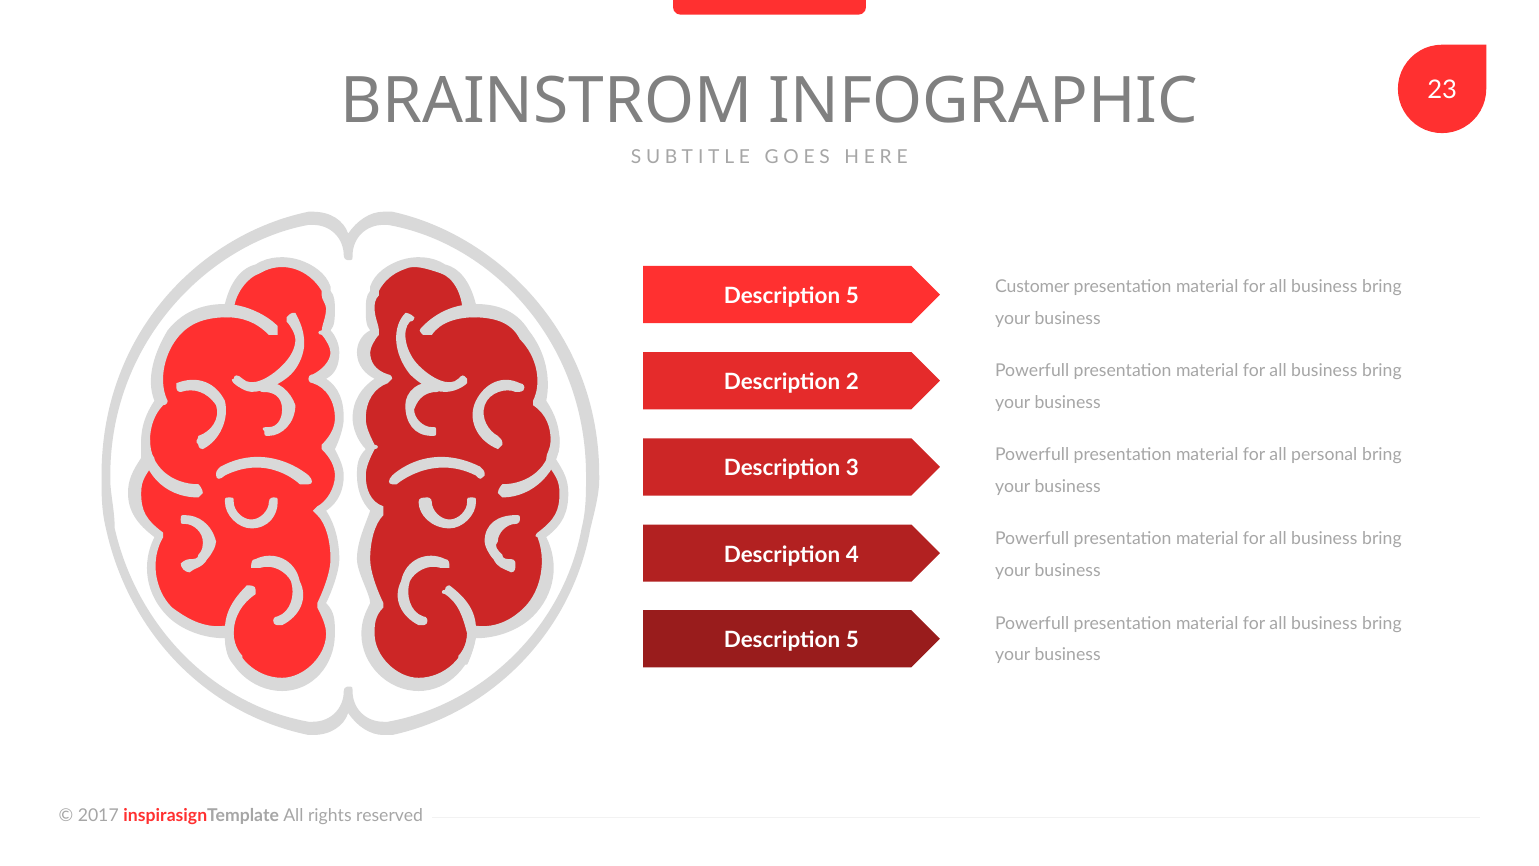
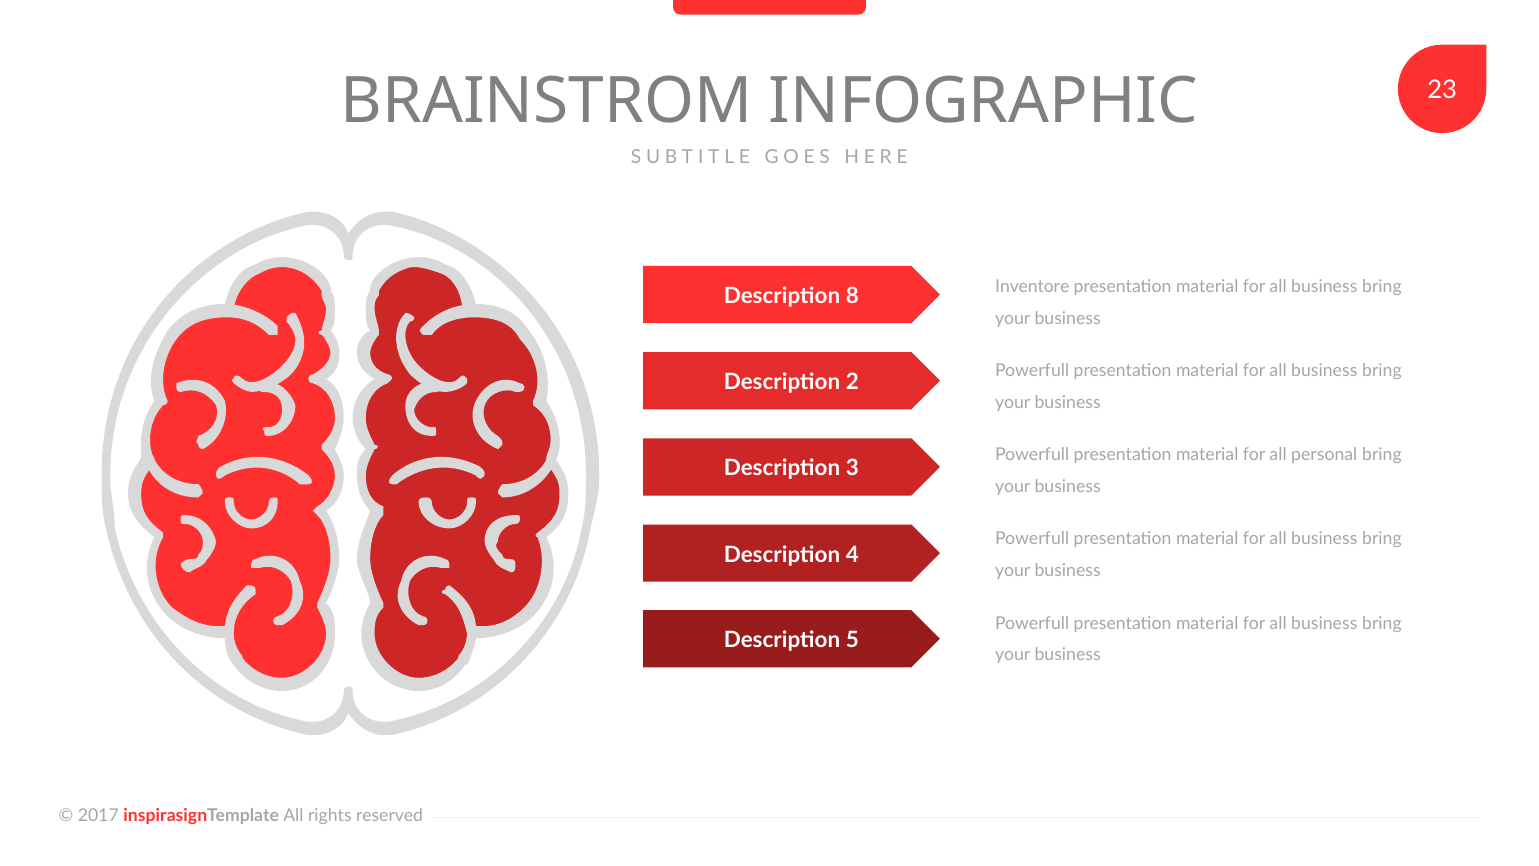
Customer: Customer -> Inventore
5 at (852, 296): 5 -> 8
